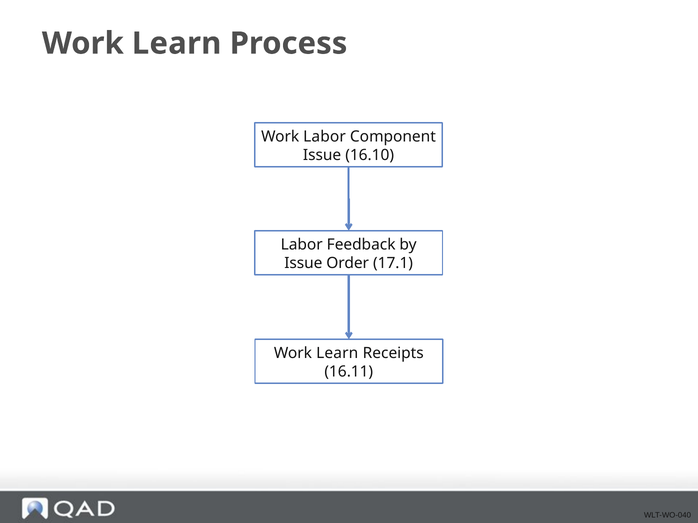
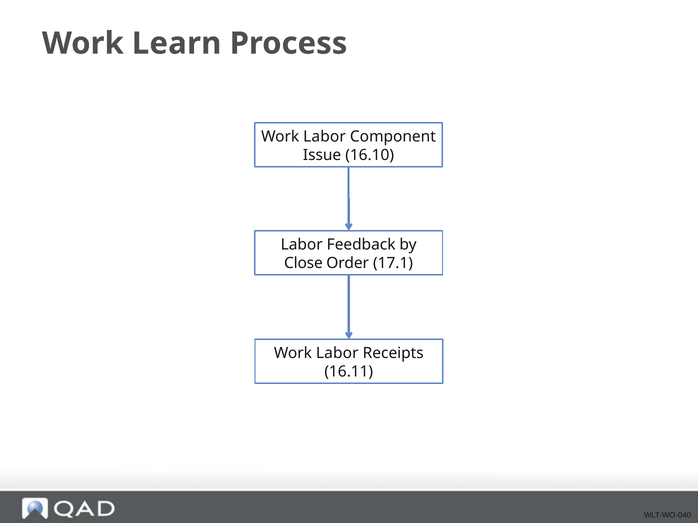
Issue at (303, 263): Issue -> Close
Learn at (337, 353): Learn -> Labor
